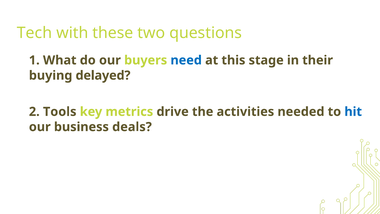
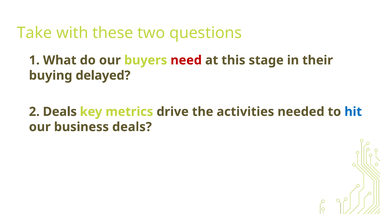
Tech: Tech -> Take
need colour: blue -> red
2 Tools: Tools -> Deals
